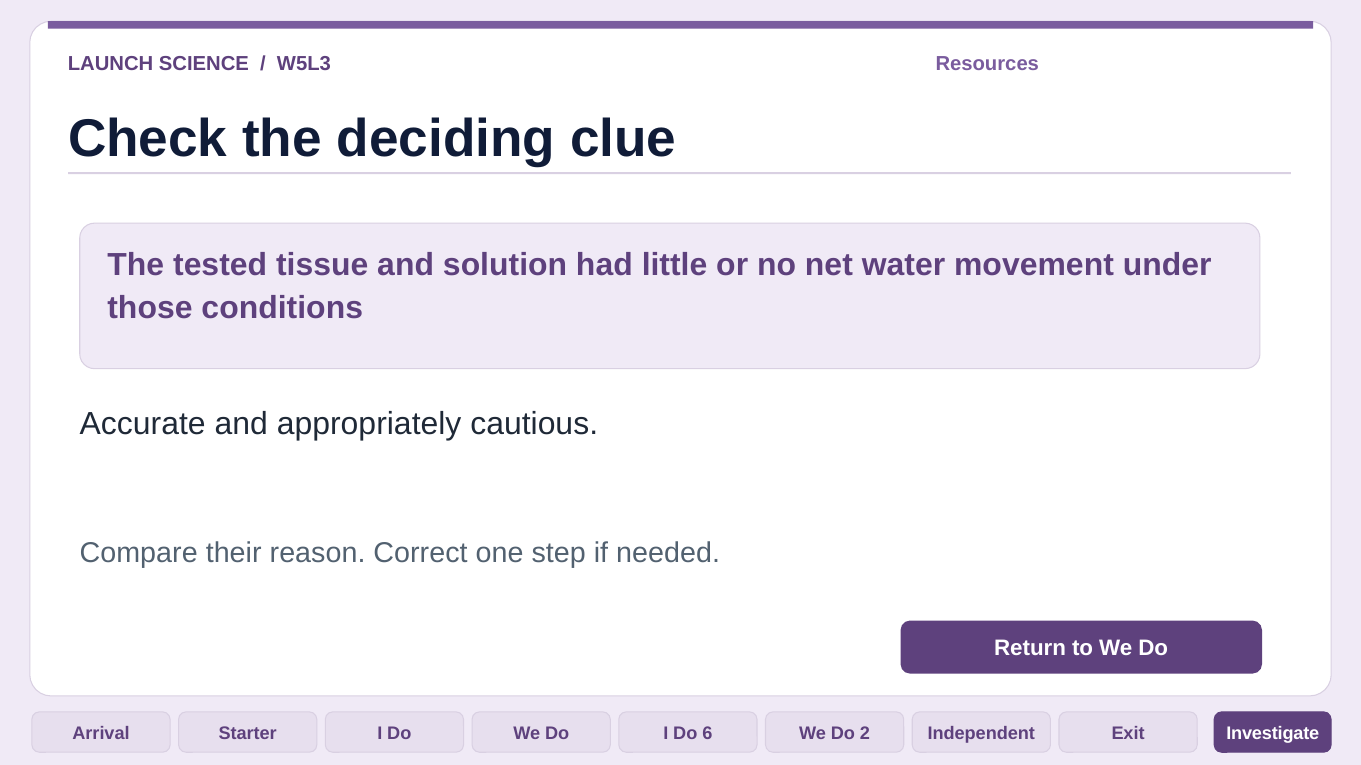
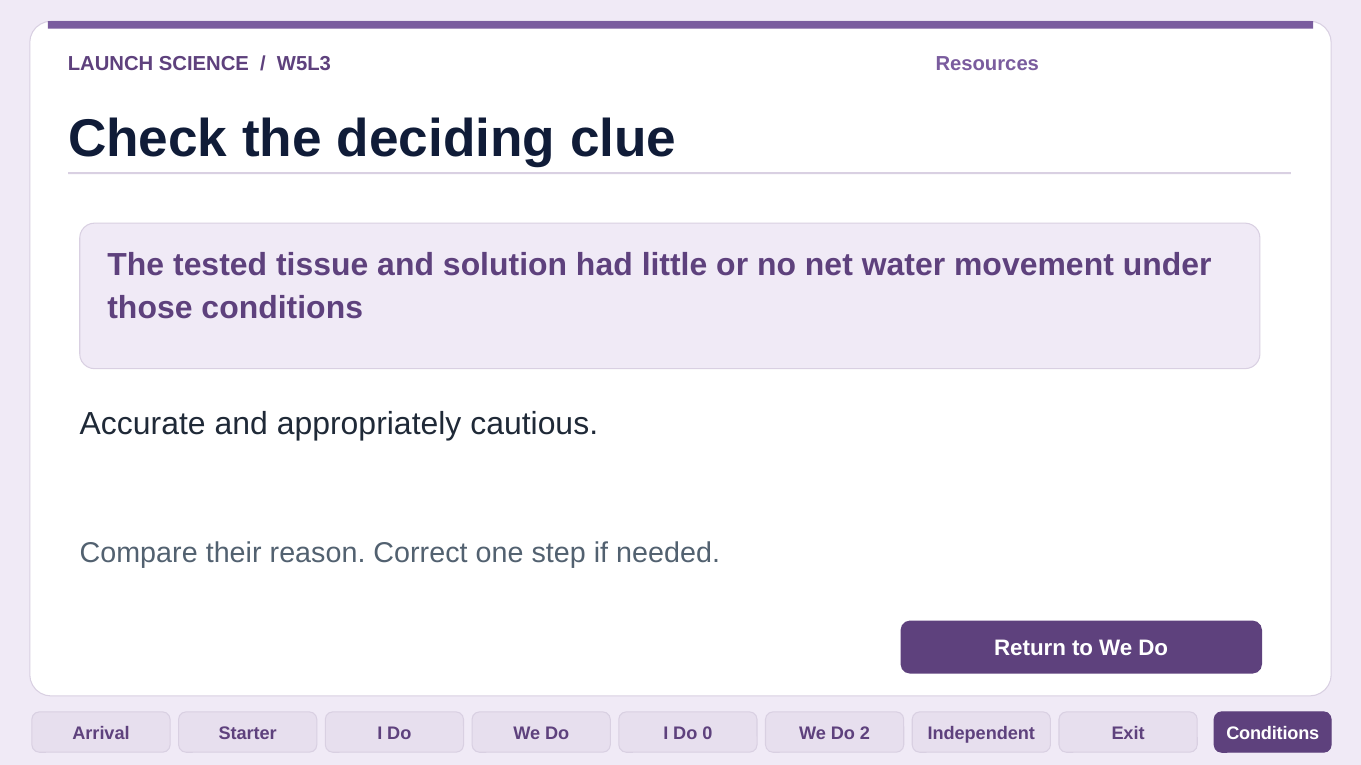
6: 6 -> 0
Exit Investigate: Investigate -> Conditions
